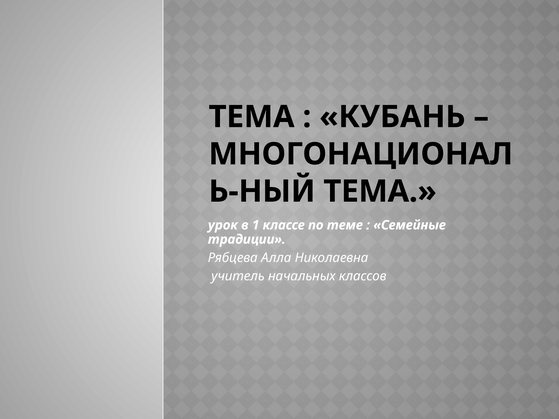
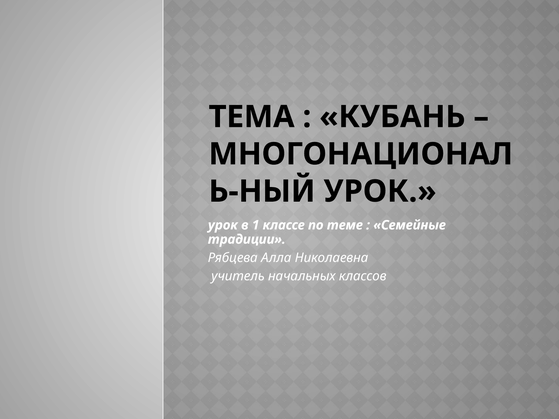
ТЕМА at (380, 191): ТЕМА -> УРОК
